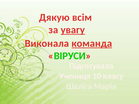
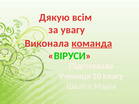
увагу underline: present -> none
